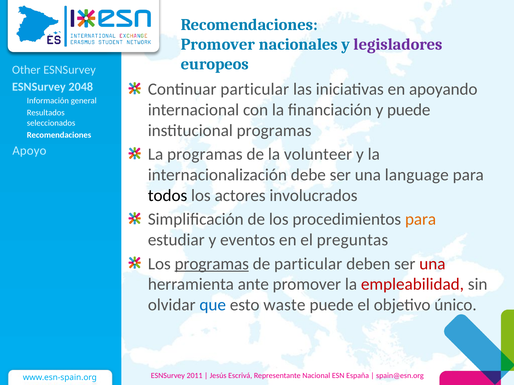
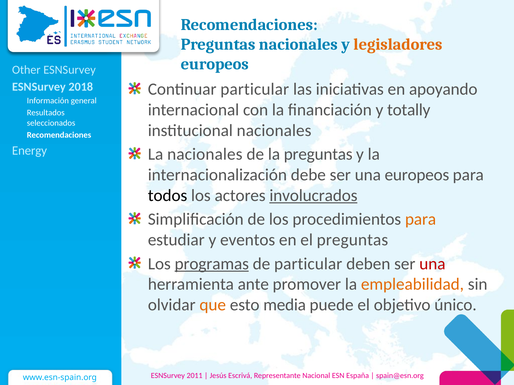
Promover at (218, 44): Promover -> Preguntas
legisladores colour: purple -> orange
2048: 2048 -> 2018
y puede: puede -> totally
institucional programas: programas -> nacionales
Apoyo: Apoyo -> Energy
La programas: programas -> nacionales
la volunteer: volunteer -> preguntas
una language: language -> europeos
involucrados underline: none -> present
empleabilidad colour: red -> orange
que colour: blue -> orange
waste: waste -> media
